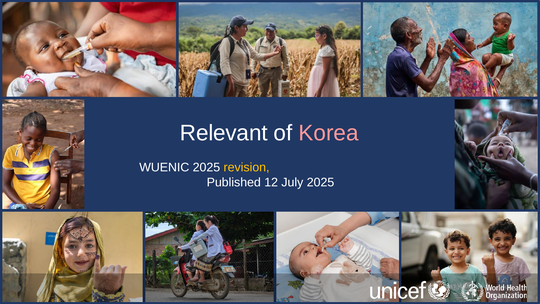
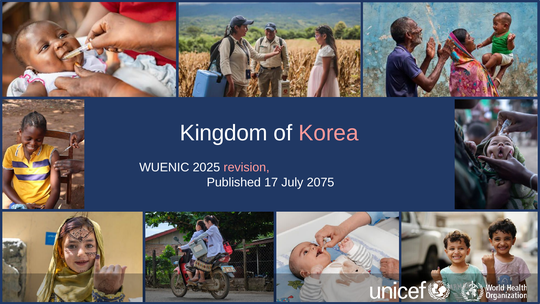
Relevant: Relevant -> Kingdom
revision colour: yellow -> pink
12: 12 -> 17
July 2025: 2025 -> 2075
